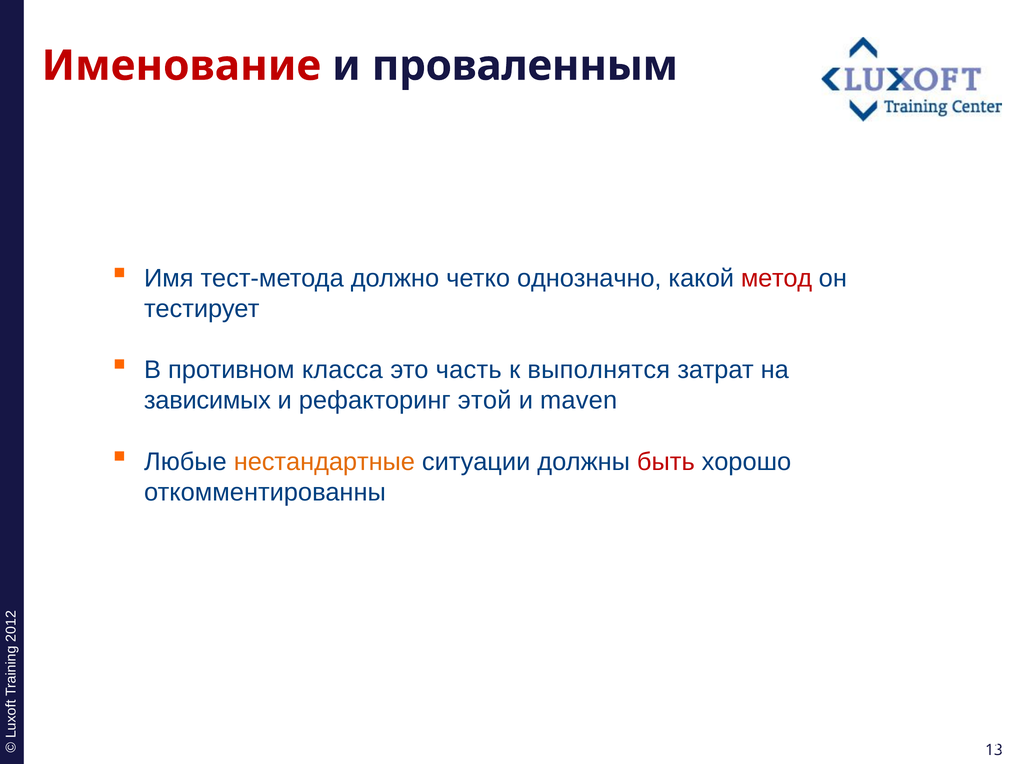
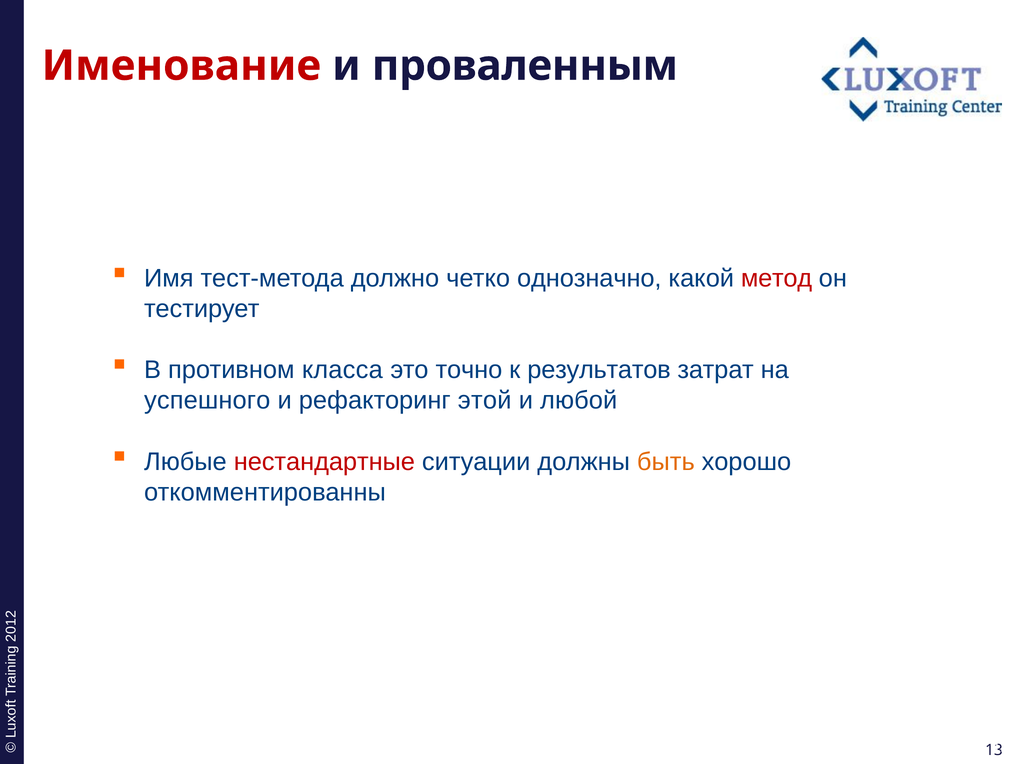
часть: часть -> точно
выполнятся: выполнятся -> результатов
зависимых: зависимых -> успешного
maven: maven -> любой
нестандартные colour: orange -> red
быть colour: red -> orange
